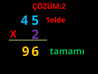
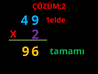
4 5: 5 -> 9
